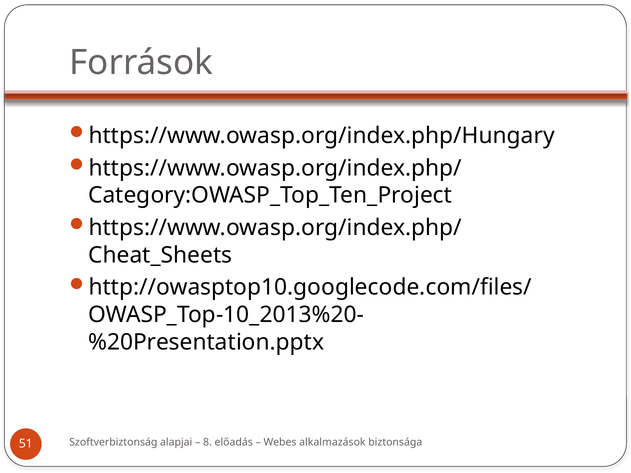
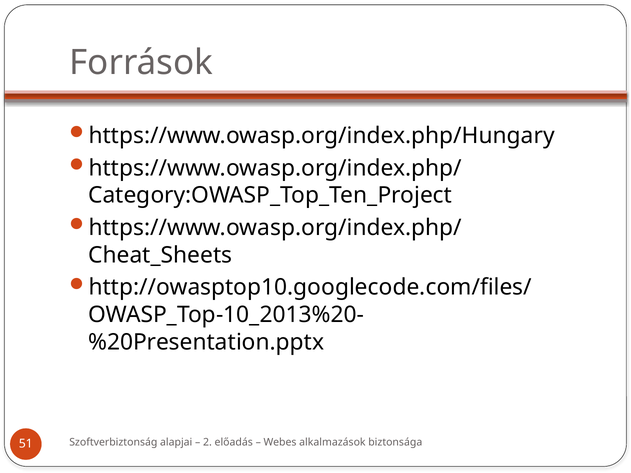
8: 8 -> 2
